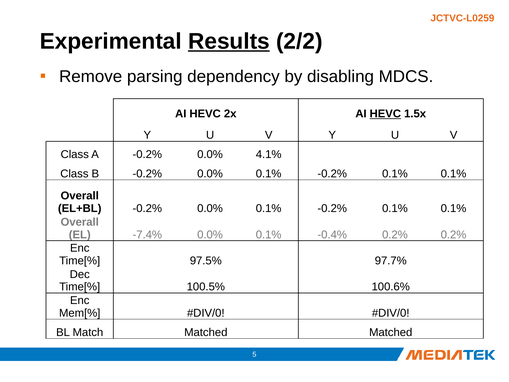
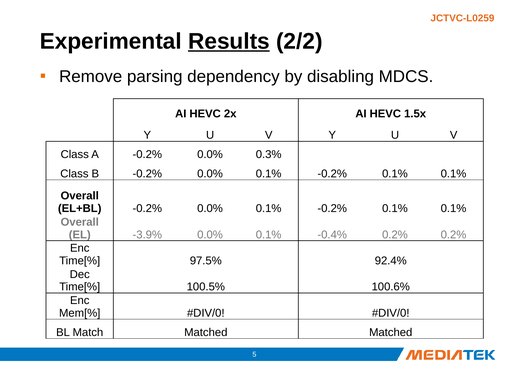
HEVC at (385, 114) underline: present -> none
4.1%: 4.1% -> 0.3%
-7.4%: -7.4% -> -3.9%
97.7%: 97.7% -> 92.4%
